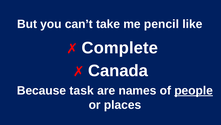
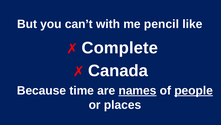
take: take -> with
task: task -> time
names underline: none -> present
